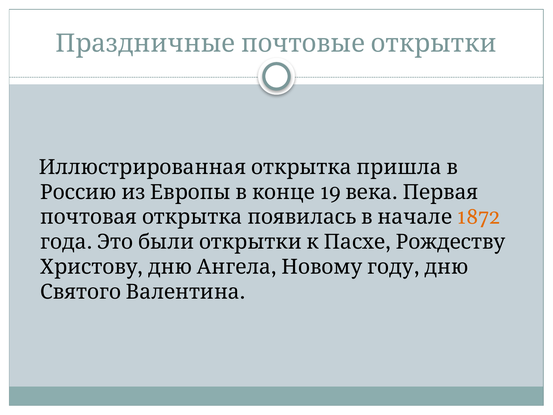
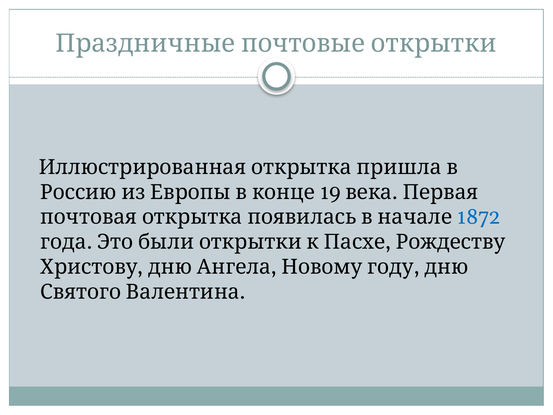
1872 colour: orange -> blue
